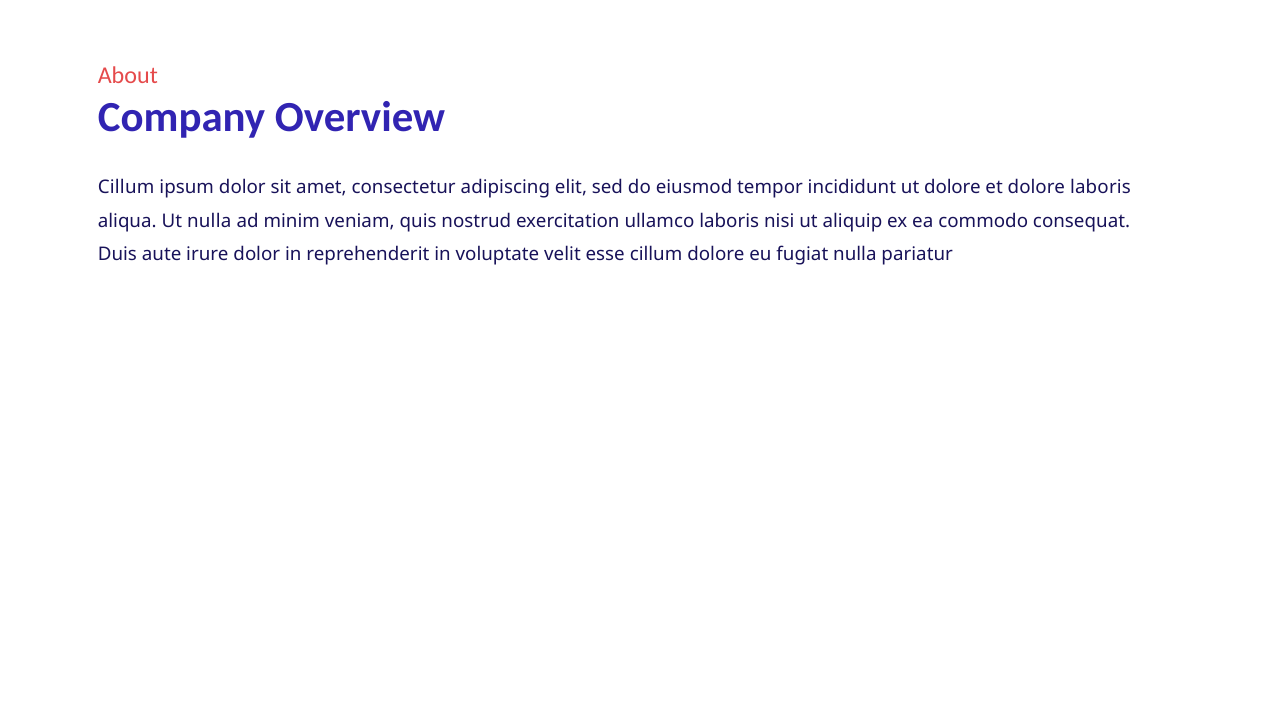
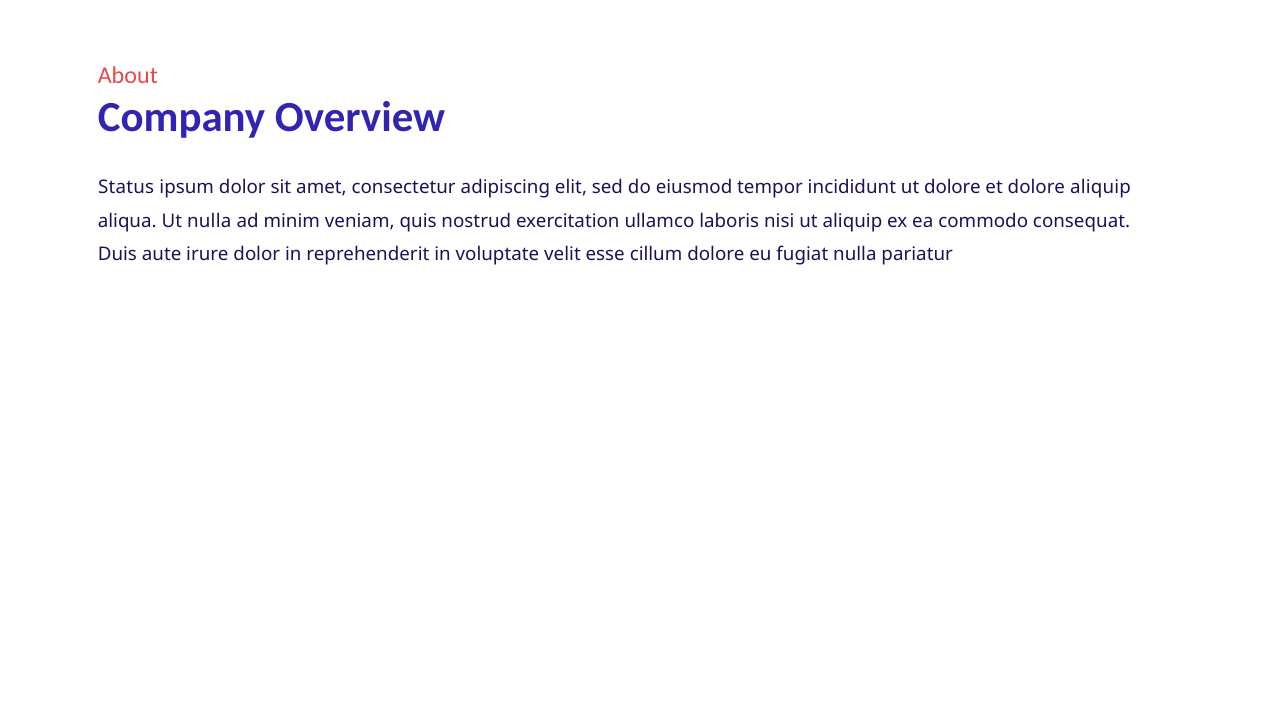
Cillum at (126, 187): Cillum -> Status
dolore laboris: laboris -> aliquip
